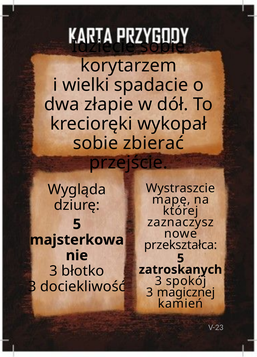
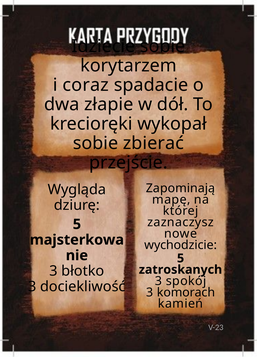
wielki: wielki -> coraz
Wystraszcie: Wystraszcie -> Zapominają
przekształca: przekształca -> wychodzicie
magicznej: magicznej -> komorach
